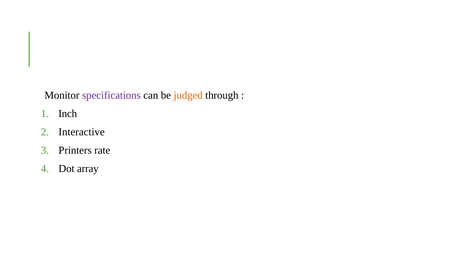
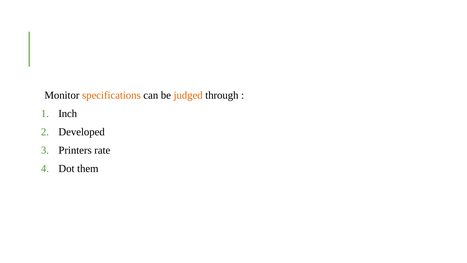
specifications colour: purple -> orange
Interactive: Interactive -> Developed
array: array -> them
